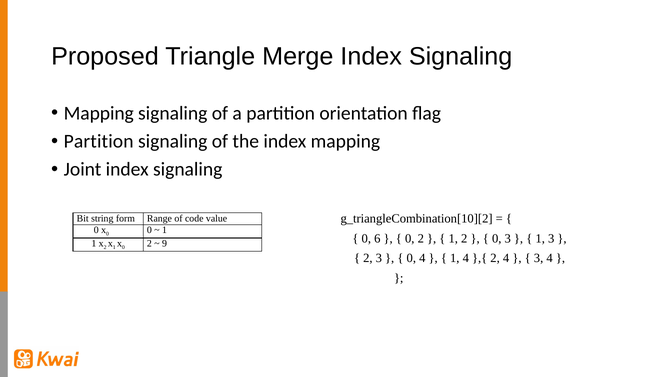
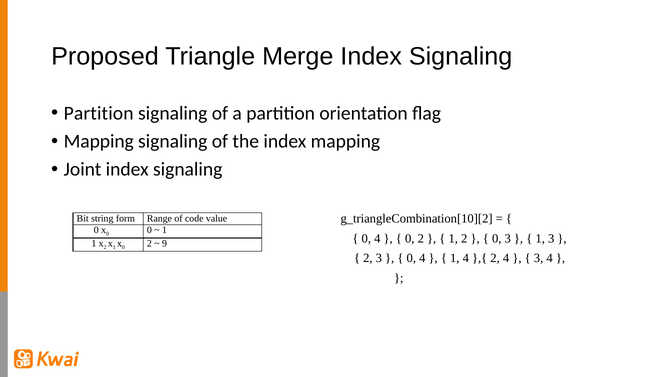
Mapping at (99, 113): Mapping -> Partition
Partition at (99, 142): Partition -> Mapping
6 at (377, 239): 6 -> 4
